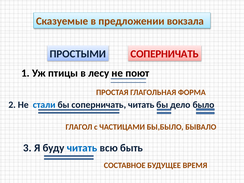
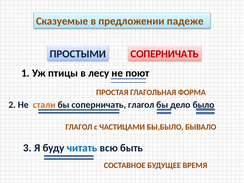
вокзала: вокзала -> падеже
стали colour: blue -> orange
соперничать читать: читать -> глагол
